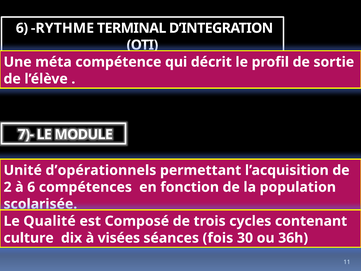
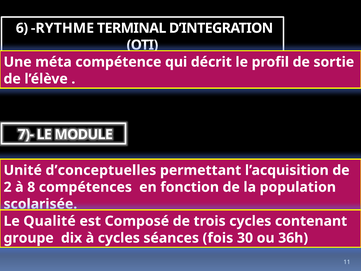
d’opérationnels: d’opérationnels -> d’conceptuelles
à 6: 6 -> 8
culture: culture -> groupe
à visées: visées -> cycles
